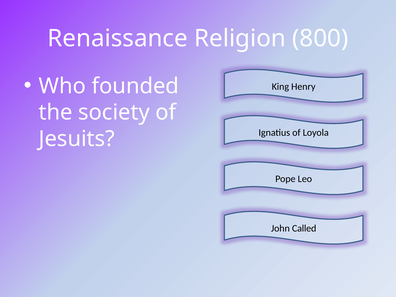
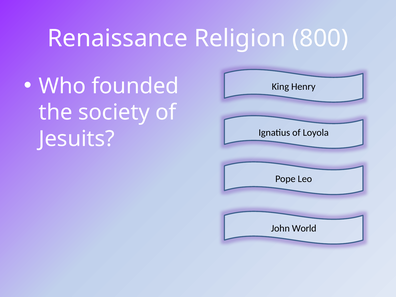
Called: Called -> World
